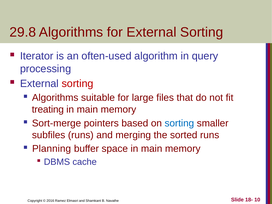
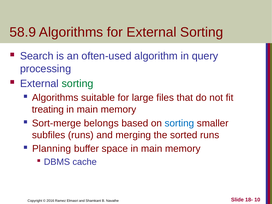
29.8: 29.8 -> 58.9
Iterator: Iterator -> Search
sorting at (78, 84) colour: red -> green
pointers: pointers -> belongs
